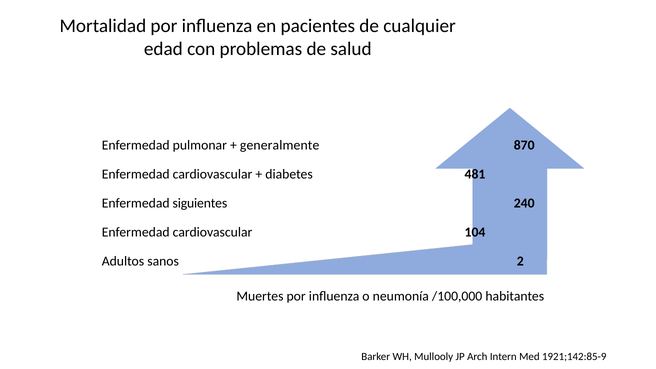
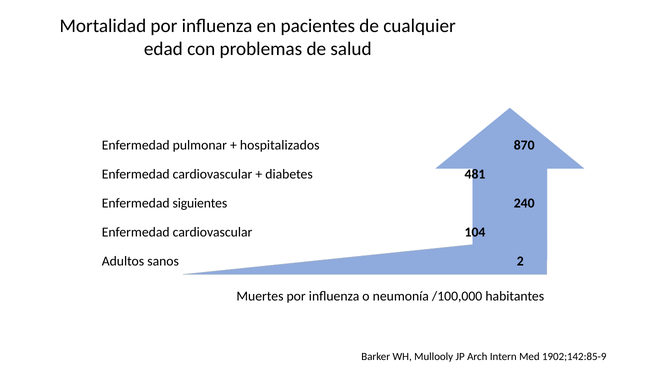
generalmente: generalmente -> hospitalizados
1921;142:85-9: 1921;142:85-9 -> 1902;142:85-9
